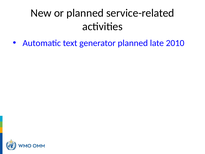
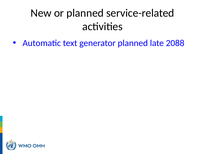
2010: 2010 -> 2088
